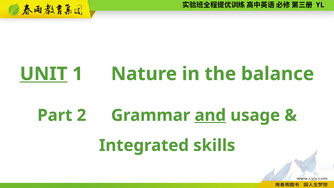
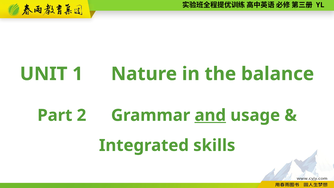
UNIT underline: present -> none
